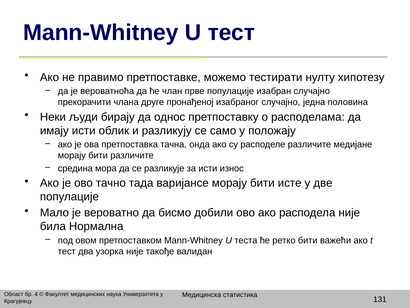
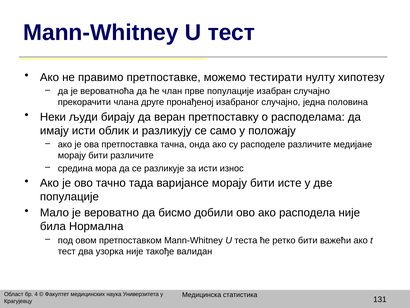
однос: однос -> веран
